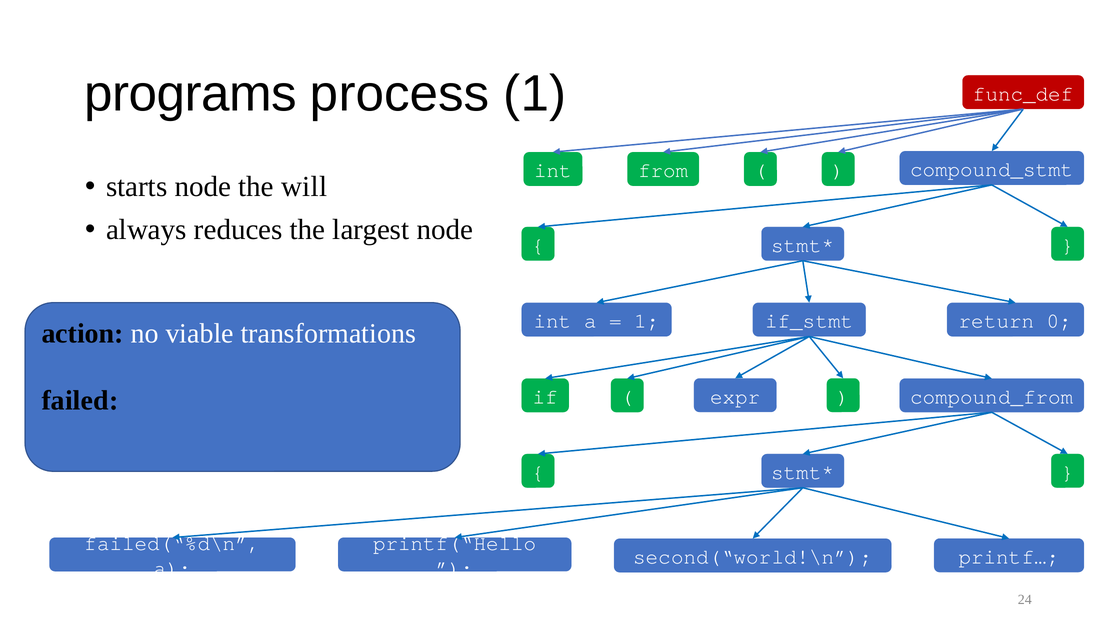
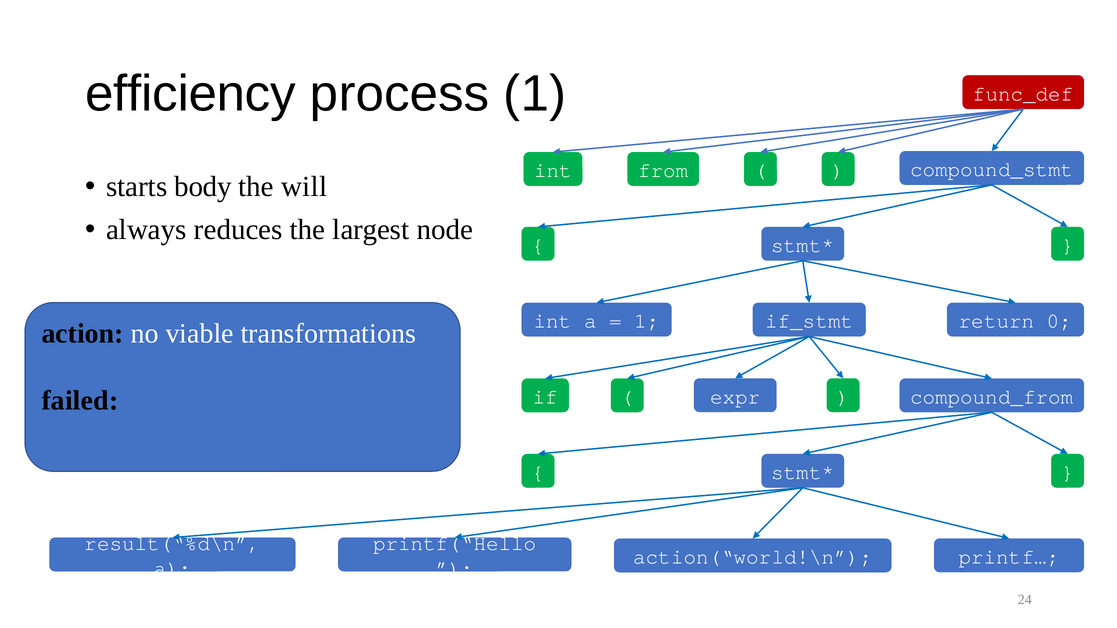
programs: programs -> efficiency
starts node: node -> body
failed(“%d\n: failed(“%d\n -> result(“%d\n
second(“world!\n: second(“world!\n -> action(“world!\n
